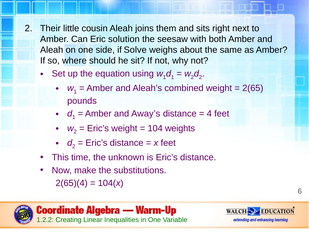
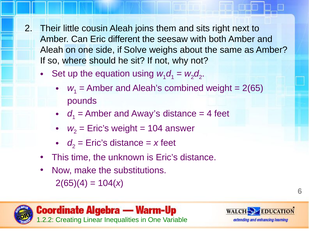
solution: solution -> different
weights: weights -> answer
